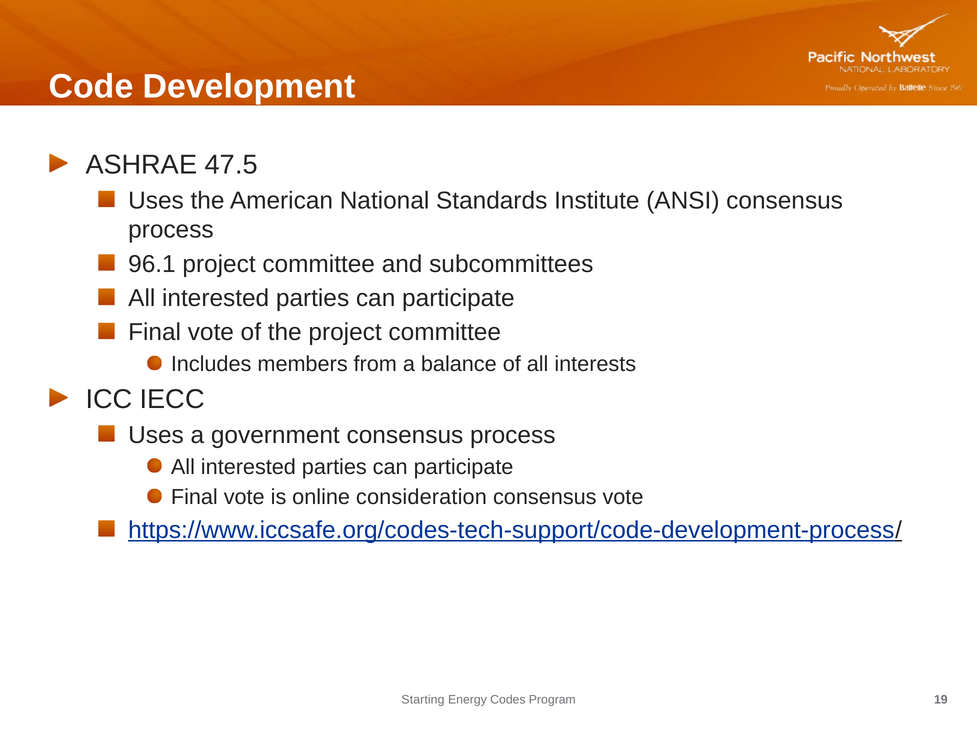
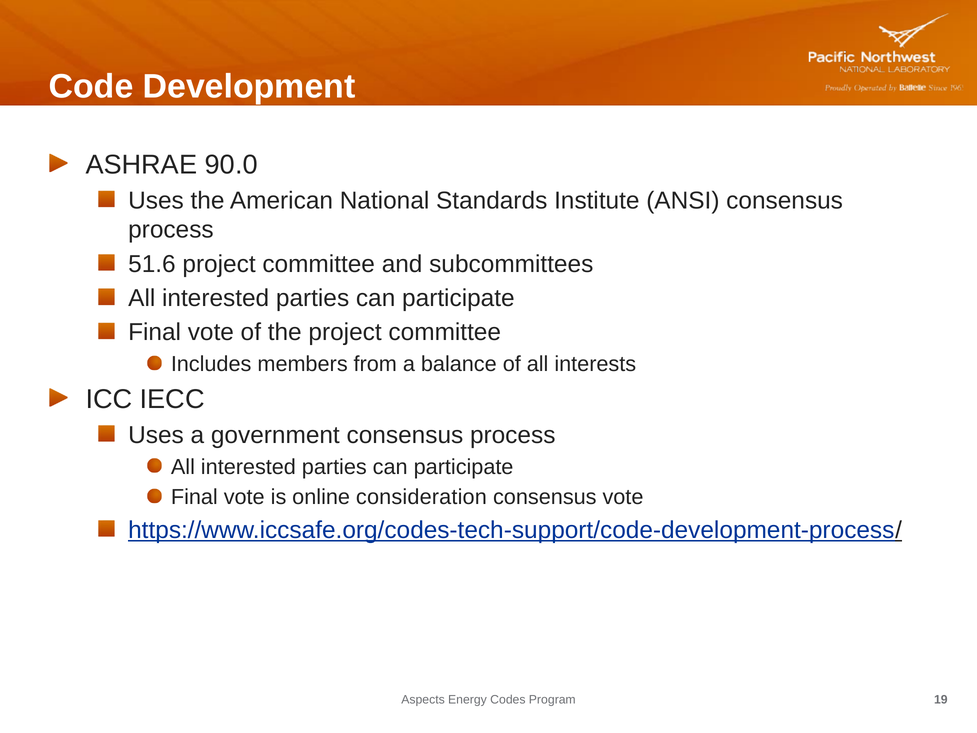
47.5: 47.5 -> 90.0
96.1: 96.1 -> 51.6
Starting: Starting -> Aspects
